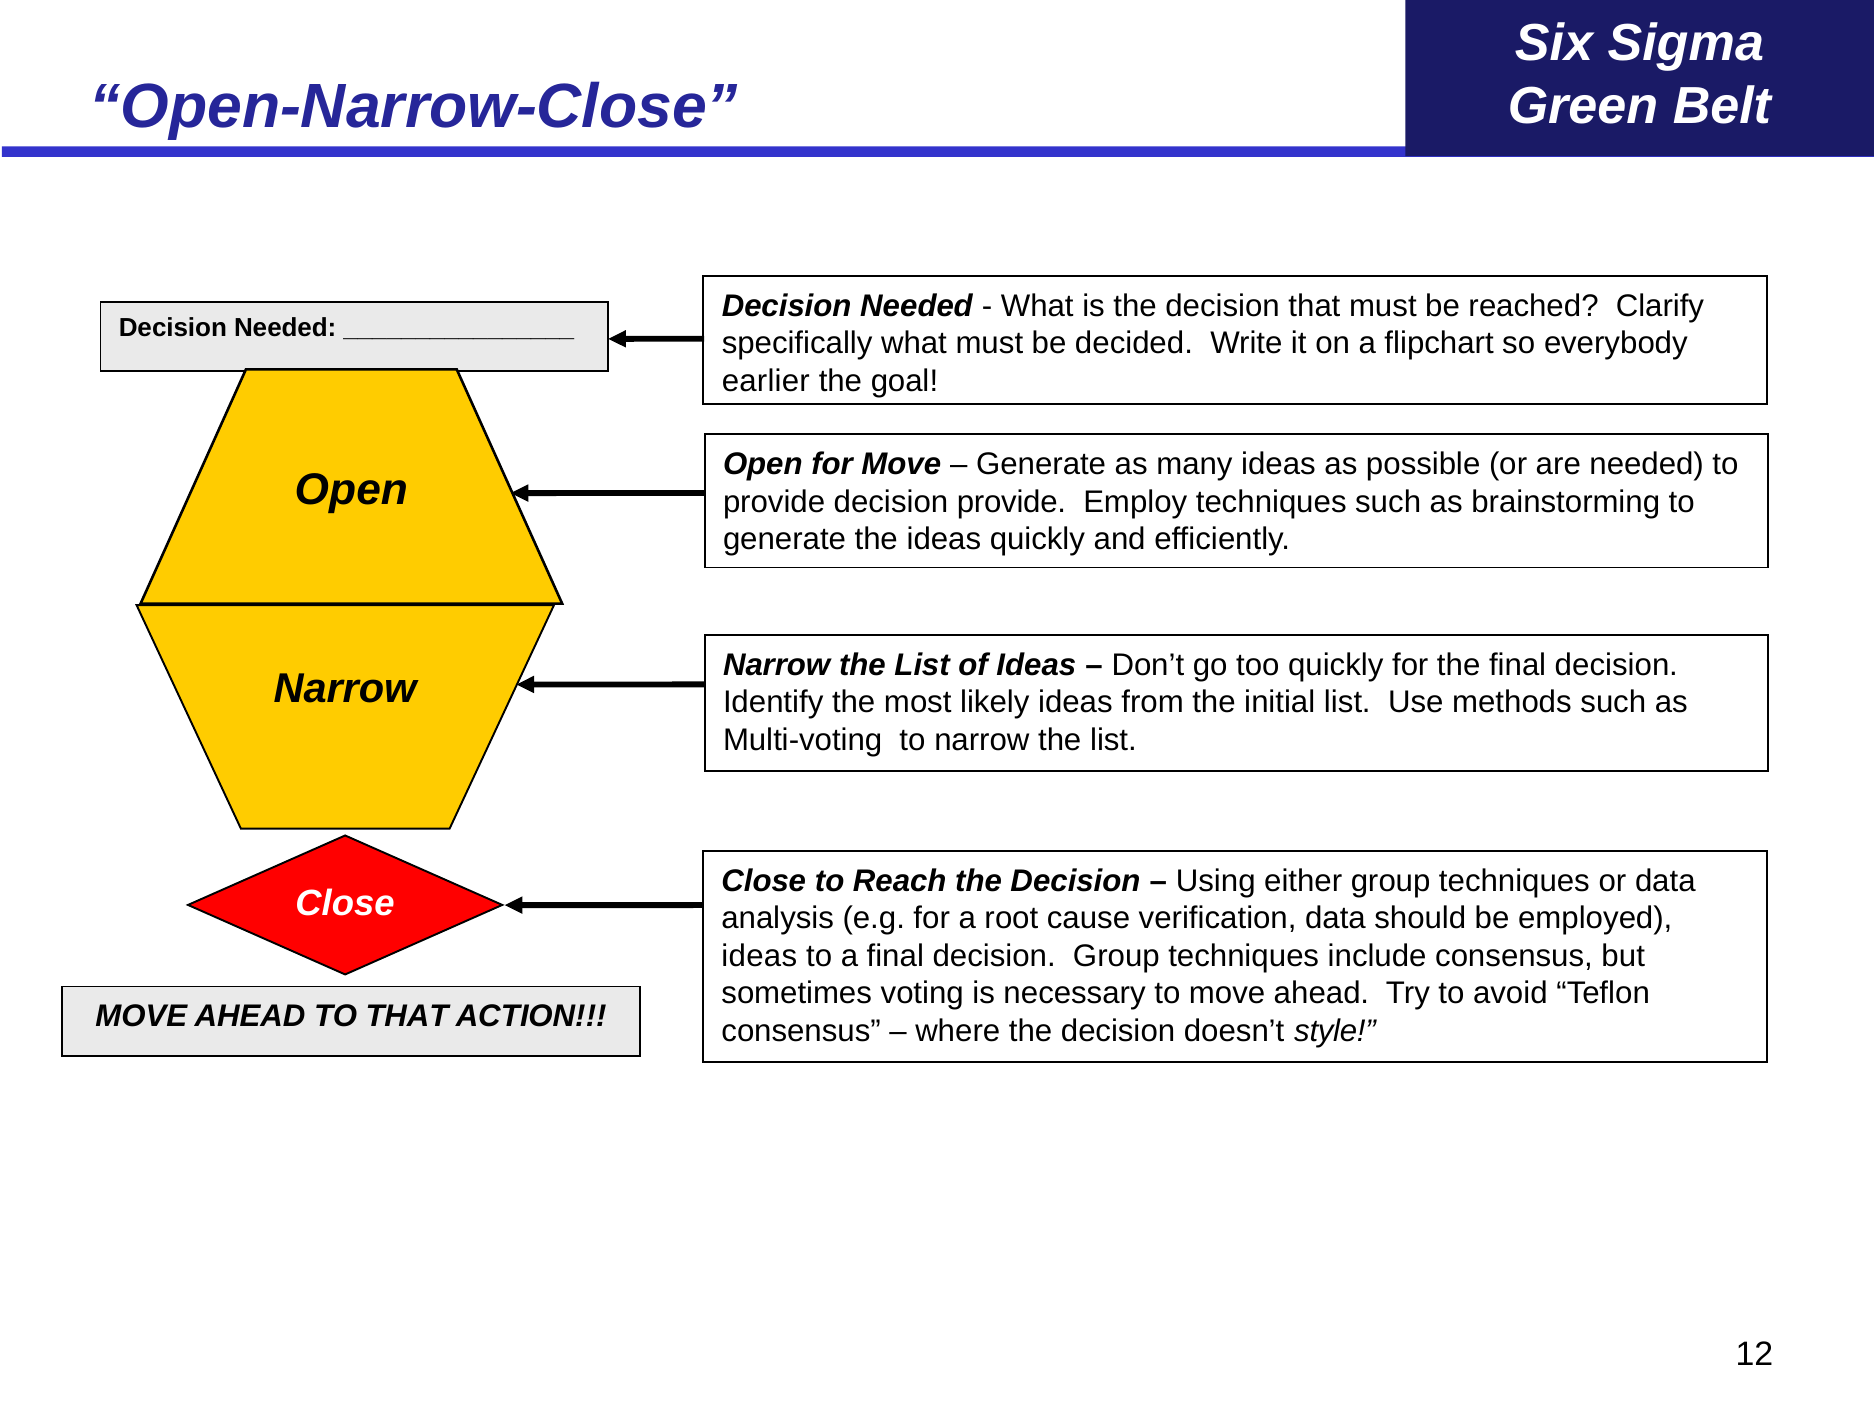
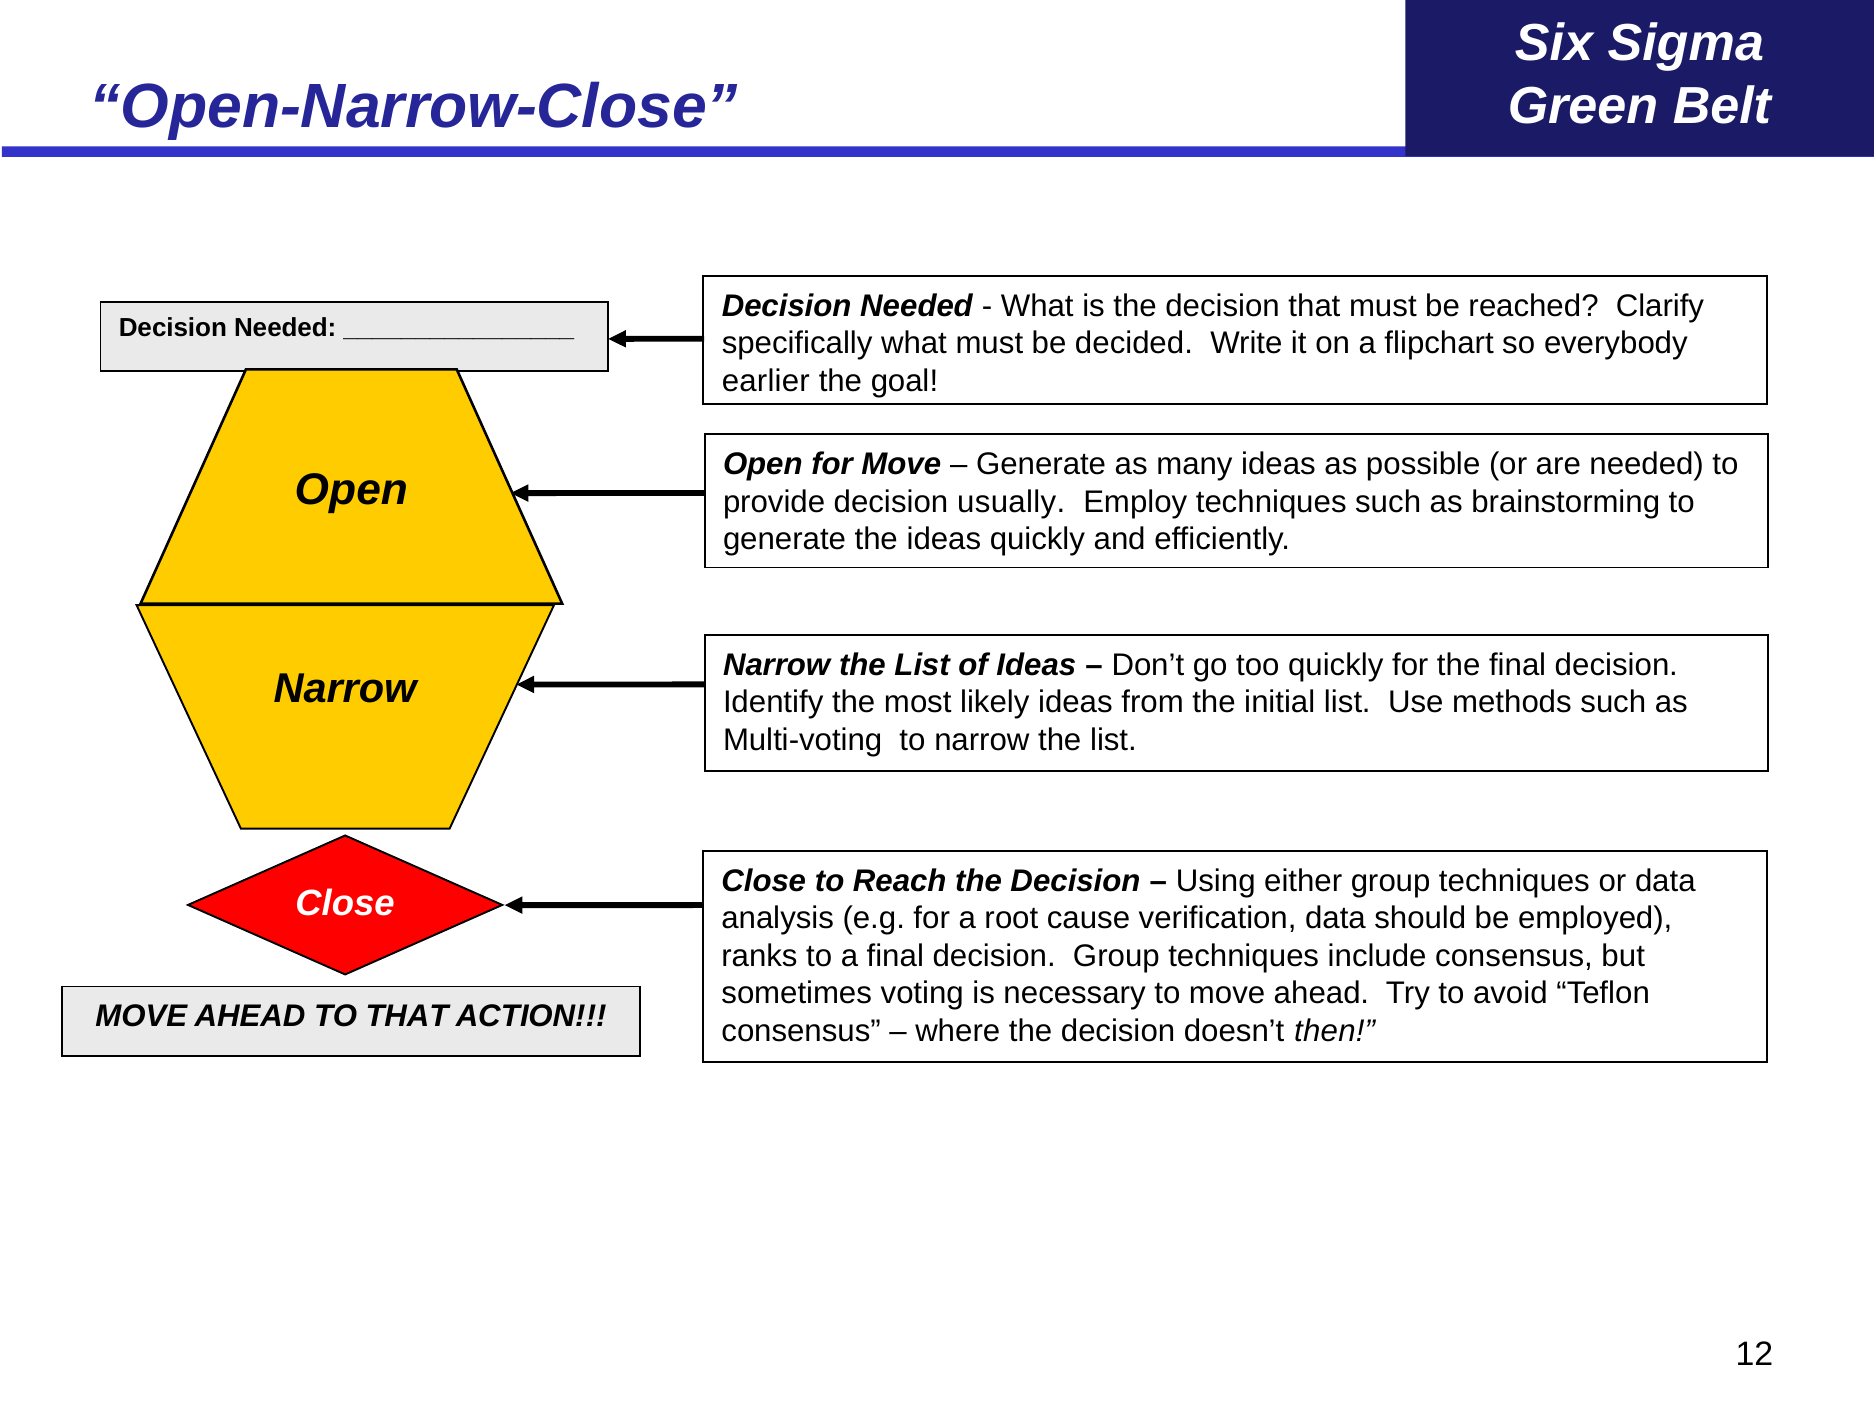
decision provide: provide -> usually
ideas at (759, 955): ideas -> ranks
style: style -> then
